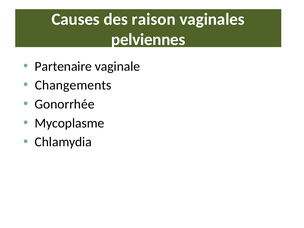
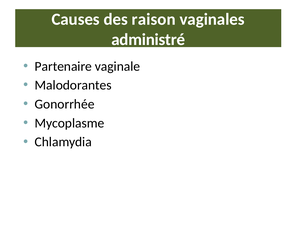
pelviennes: pelviennes -> administré
Changements: Changements -> Malodorantes
